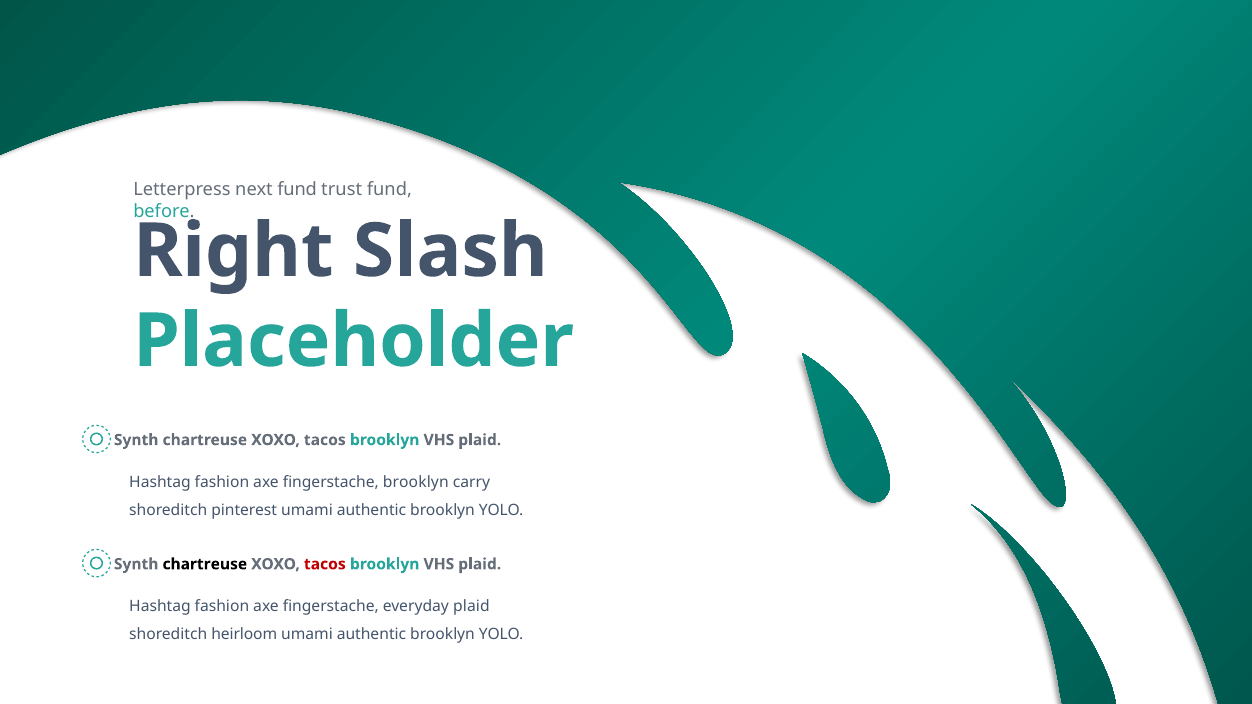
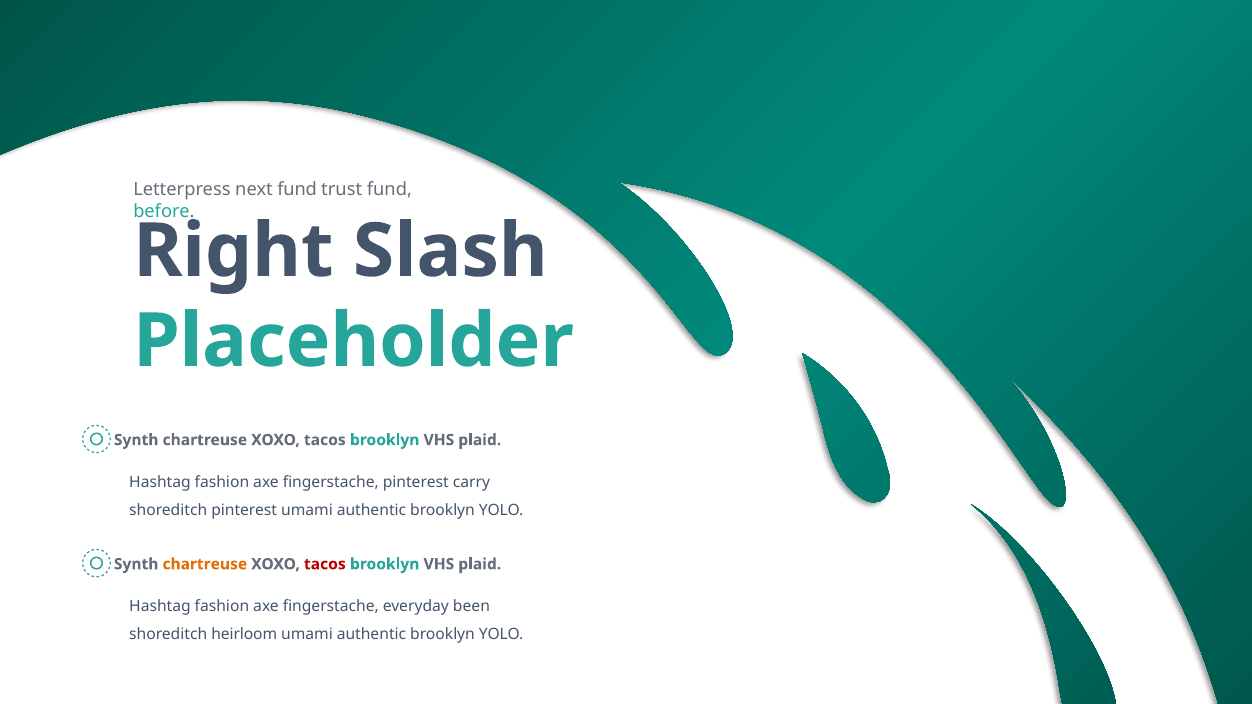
fingerstache brooklyn: brooklyn -> pinterest
chartreuse at (205, 564) colour: black -> orange
everyday plaid: plaid -> been
